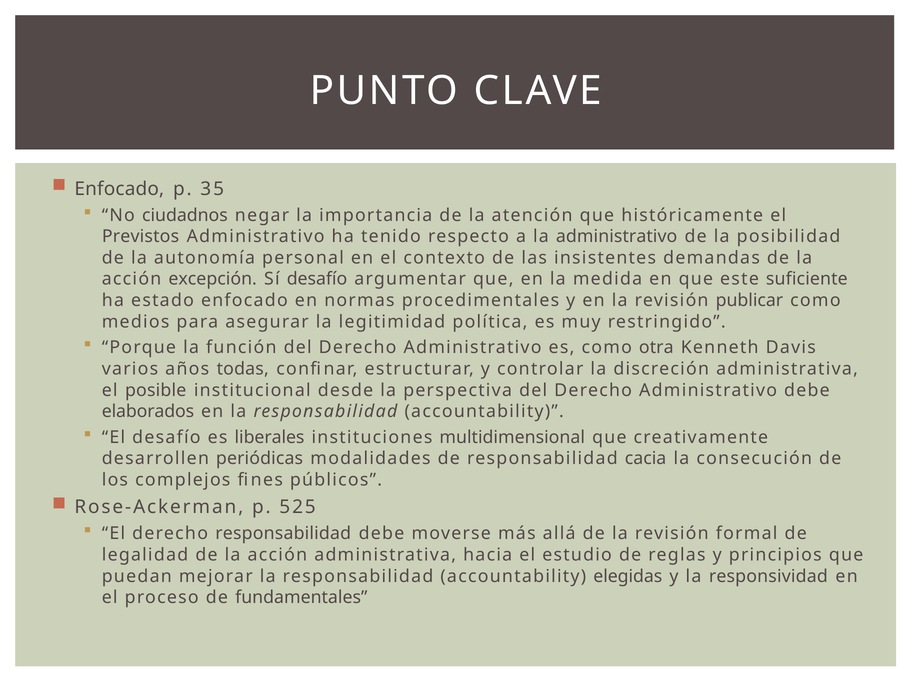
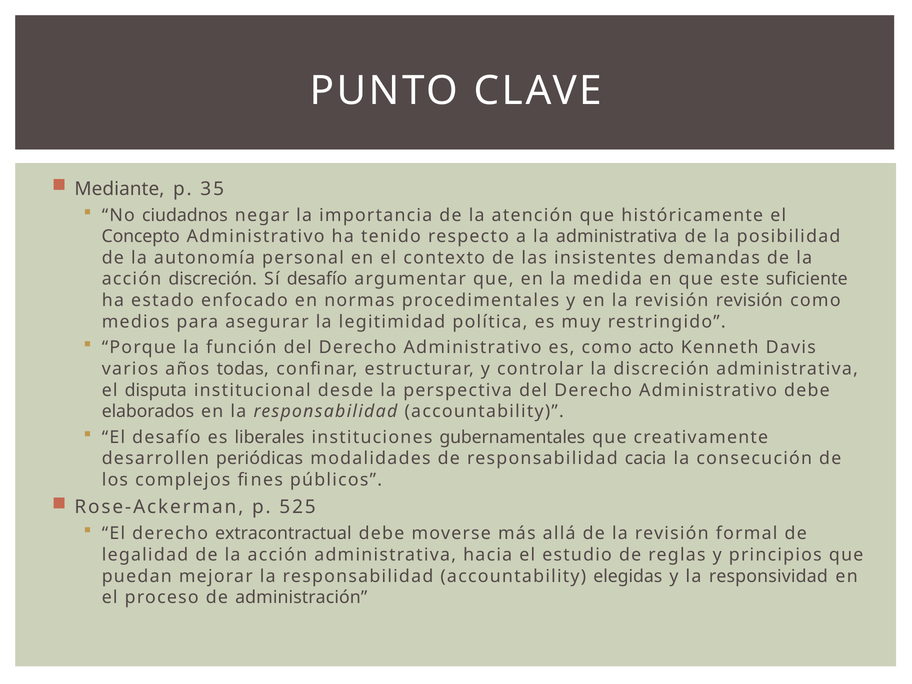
Enfocado at (119, 189): Enfocado -> Mediante
Previstos: Previstos -> Concepto
la administrativo: administrativo -> administrativa
acción excepción: excepción -> discreción
revisión publicar: publicar -> revisión
otra: otra -> acto
posible: posible -> disputa
multidimensional: multidimensional -> gubernamentales
derecho responsabilidad: responsabilidad -> extracontractual
fundamentales: fundamentales -> administración
